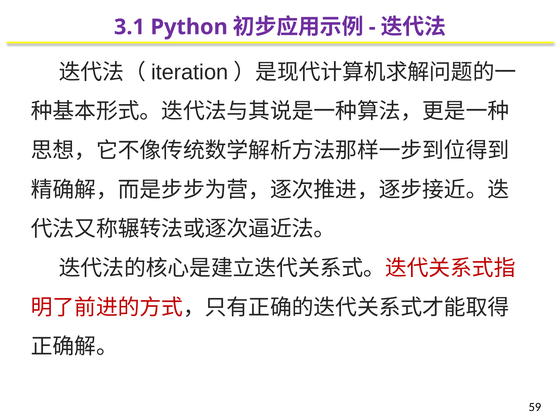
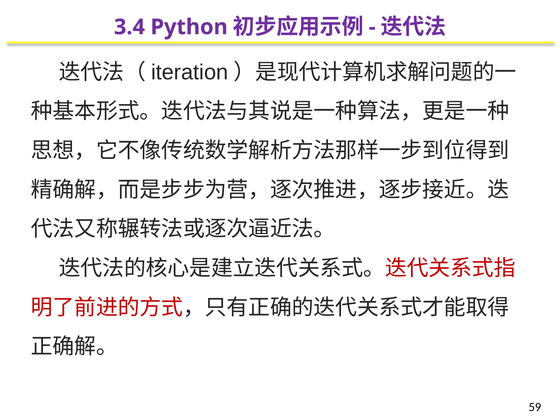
3.1: 3.1 -> 3.4
